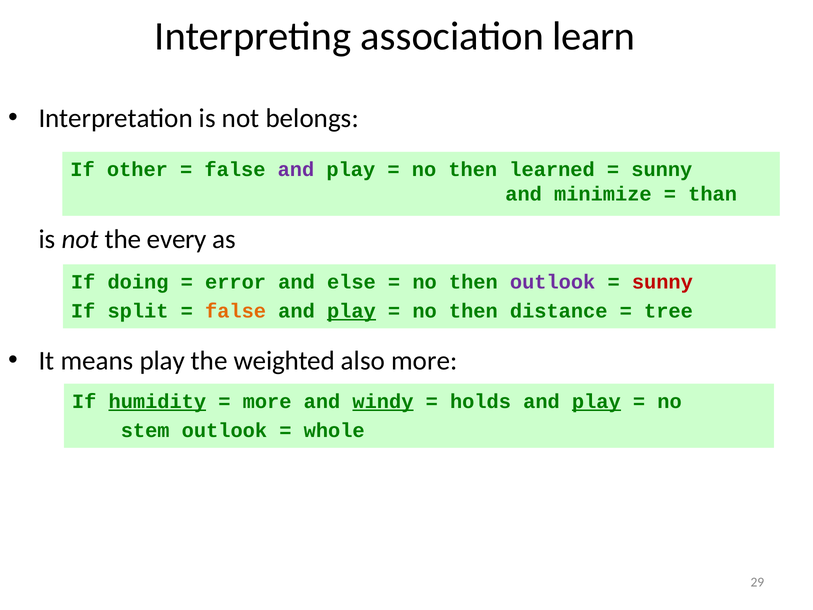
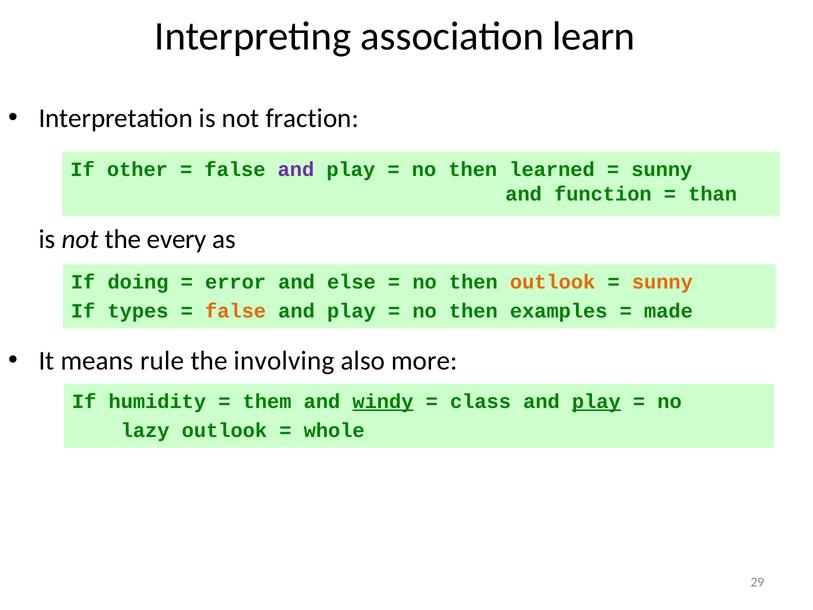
belongs: belongs -> fraction
minimize: minimize -> function
outlook at (553, 282) colour: purple -> orange
sunny at (662, 282) colour: red -> orange
split: split -> types
play at (351, 311) underline: present -> none
distance: distance -> examples
tree: tree -> made
means play: play -> rule
weighted: weighted -> involving
humidity underline: present -> none
more at (267, 401): more -> them
holds: holds -> class
stem: stem -> lazy
